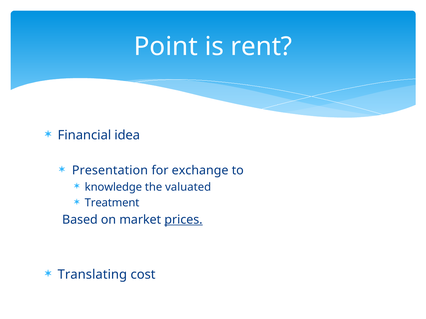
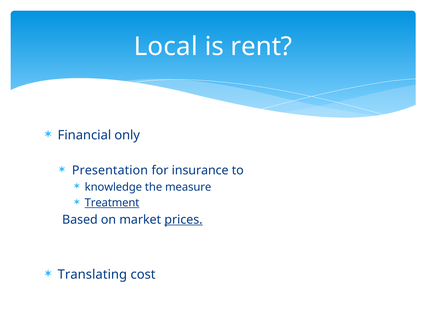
Point: Point -> Local
idea: idea -> only
exchange: exchange -> insurance
valuated: valuated -> measure
Treatment underline: none -> present
